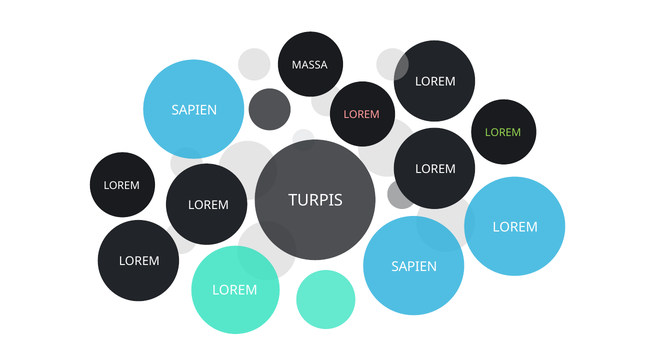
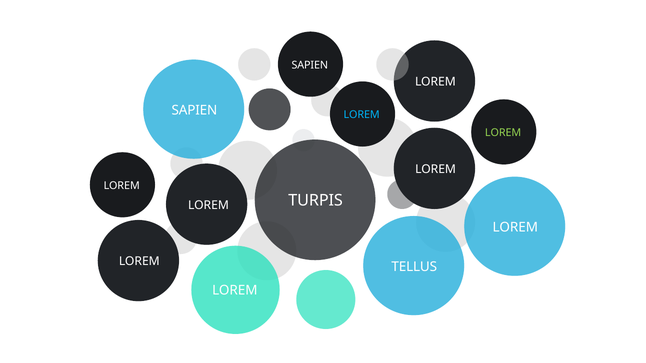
MASSA at (310, 65): MASSA -> SAPIEN
LOREM at (362, 115) colour: pink -> light blue
SAPIEN at (414, 267): SAPIEN -> TELLUS
